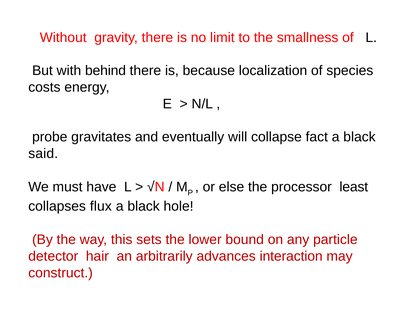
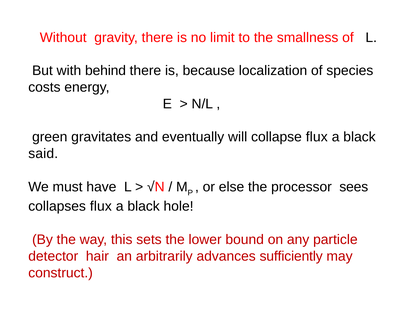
probe: probe -> green
collapse fact: fact -> flux
least: least -> sees
interaction: interaction -> sufficiently
